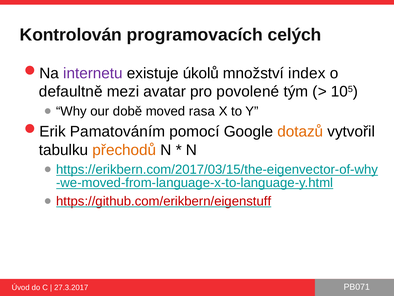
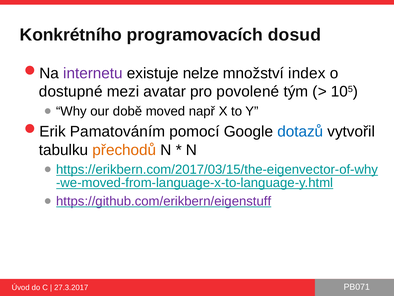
Kontrolován: Kontrolován -> Konkrétního
celých: celých -> dosud
úkolů: úkolů -> nelze
defaultně: defaultně -> dostupné
rasa: rasa -> např
dotazů colour: orange -> blue
https://github.com/erikbern/eigenstuff colour: red -> purple
